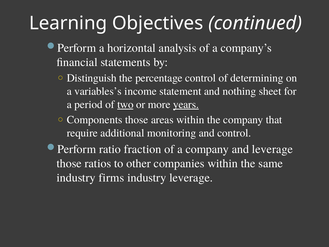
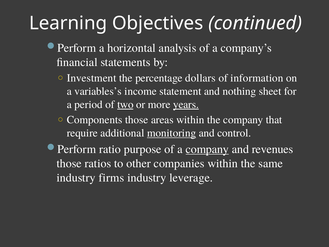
Distinguish: Distinguish -> Investment
percentage control: control -> dollars
determining: determining -> information
monitoring underline: none -> present
fraction: fraction -> purpose
company at (207, 149) underline: none -> present
and leverage: leverage -> revenues
